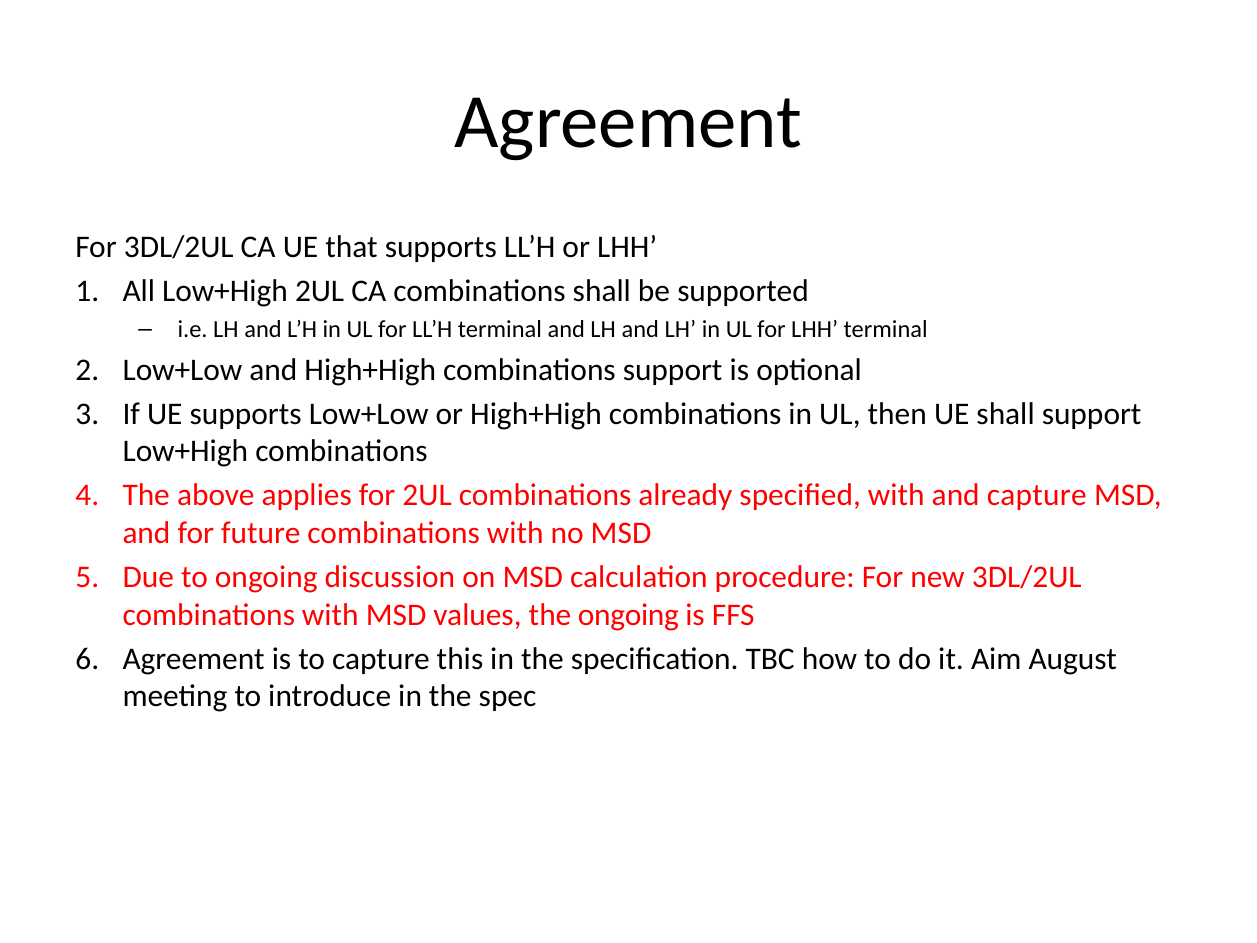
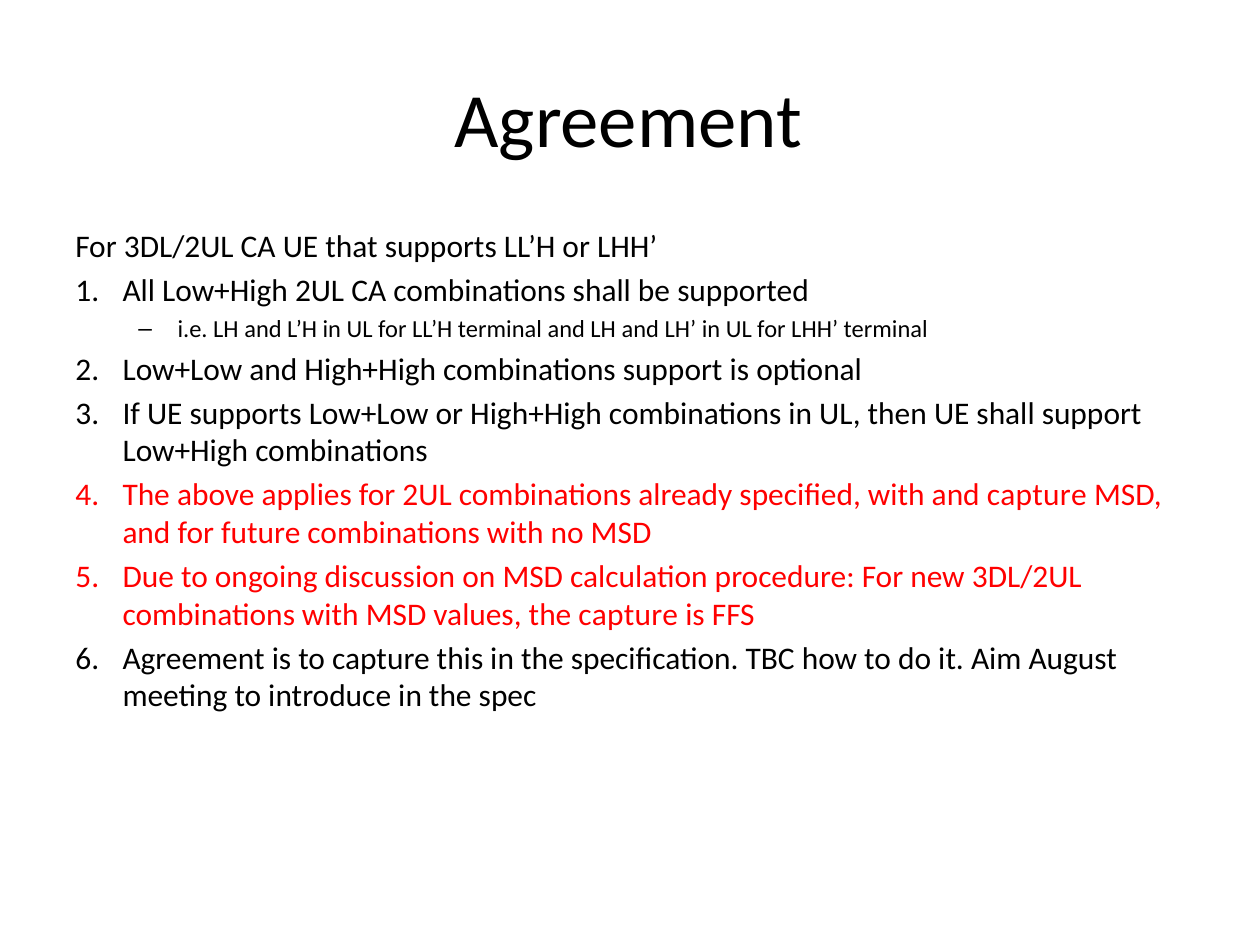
the ongoing: ongoing -> capture
